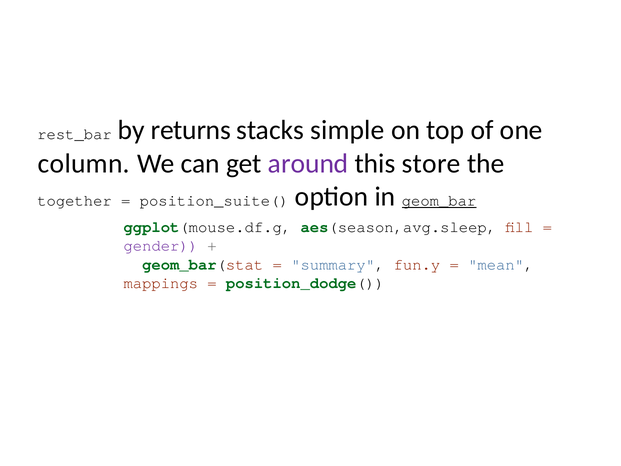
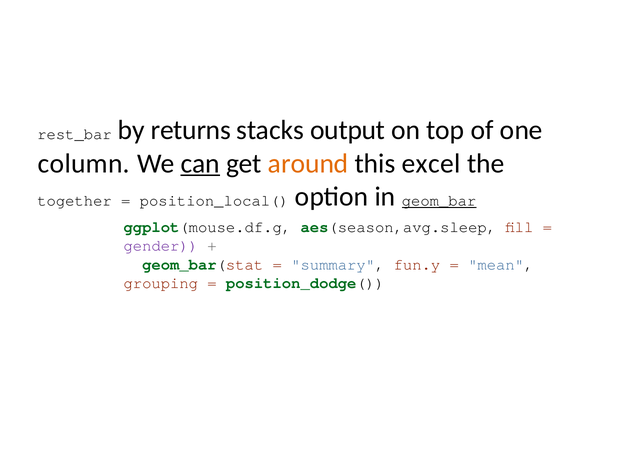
simple: simple -> output
can underline: none -> present
around colour: purple -> orange
store: store -> excel
position_suite(: position_suite( -> position_local(
mappings: mappings -> grouping
